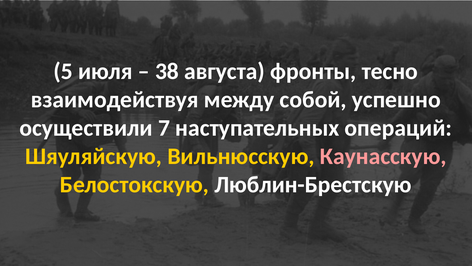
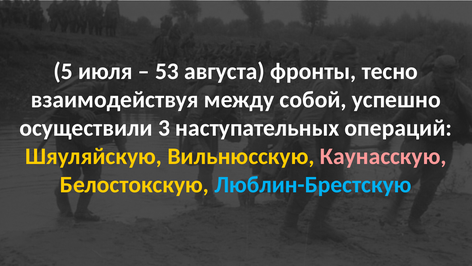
38: 38 -> 53
7: 7 -> 3
Люблин-Брестскую colour: white -> light blue
